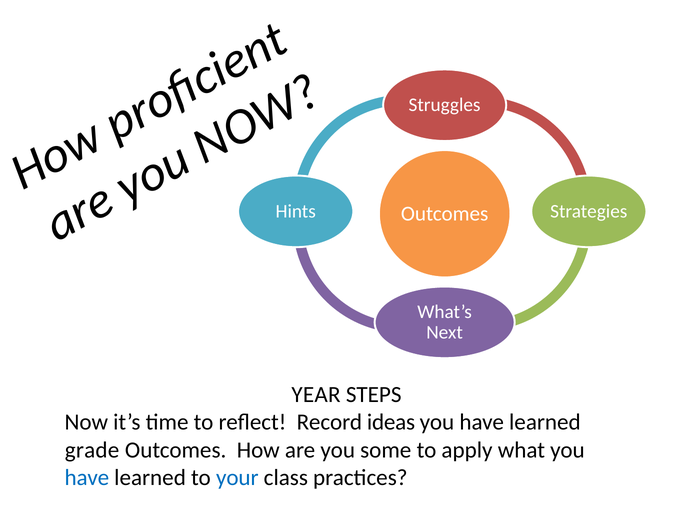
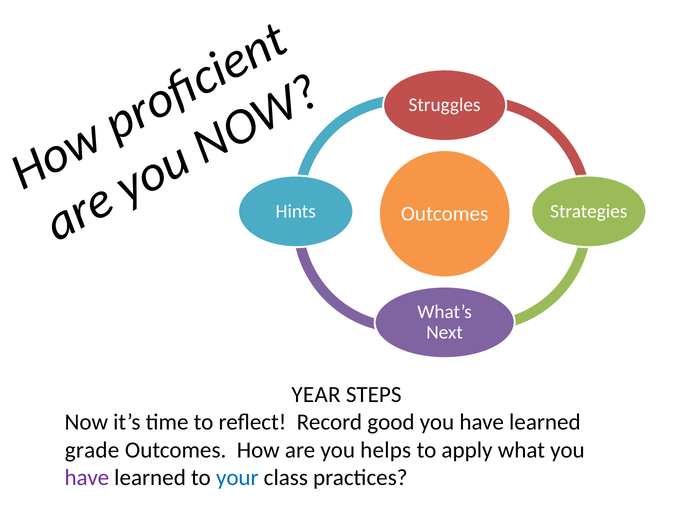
ideas: ideas -> good
some: some -> helps
have at (87, 477) colour: blue -> purple
